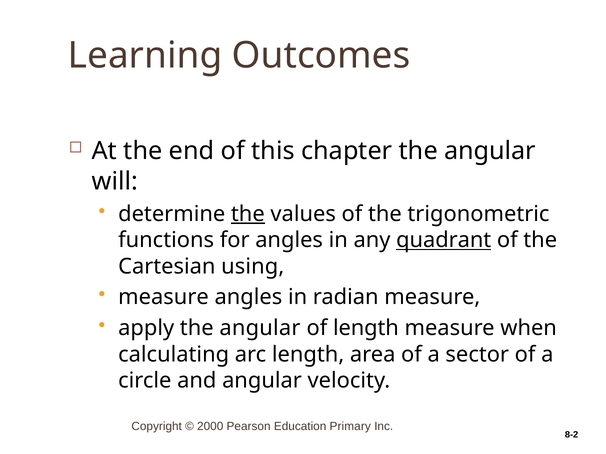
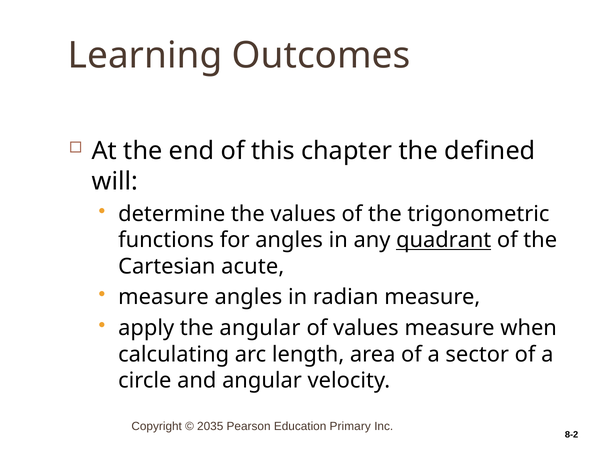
chapter the angular: angular -> defined
the at (248, 214) underline: present -> none
using: using -> acute
of length: length -> values
2000: 2000 -> 2035
